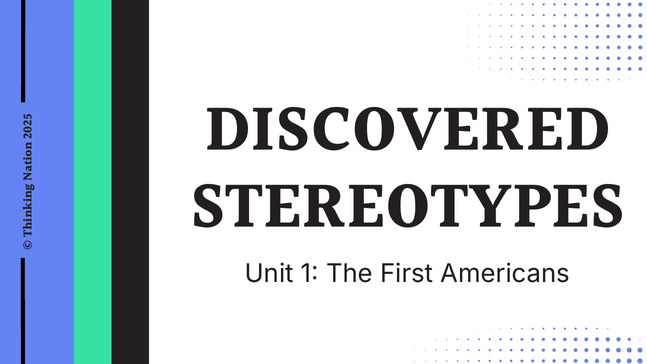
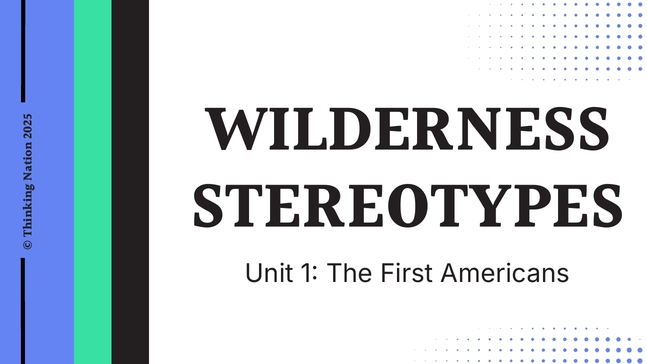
DISCOVERED: DISCOVERED -> WILDERNESS
